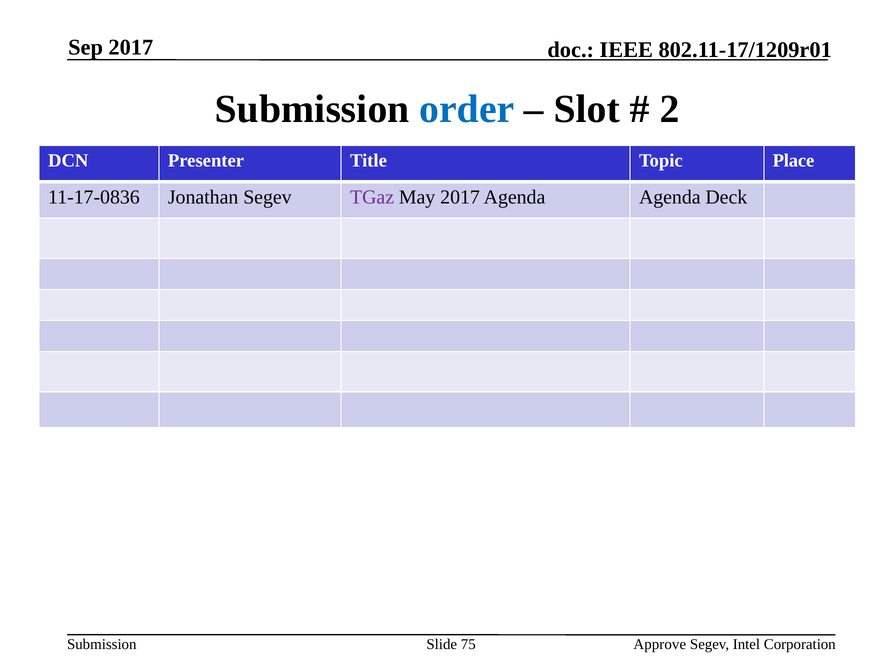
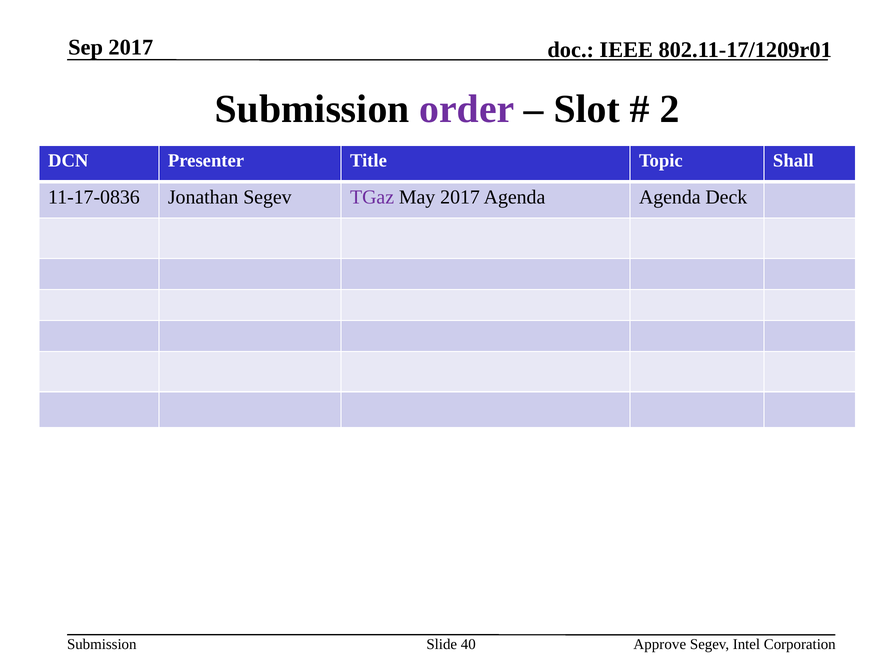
order colour: blue -> purple
Place: Place -> Shall
75: 75 -> 40
